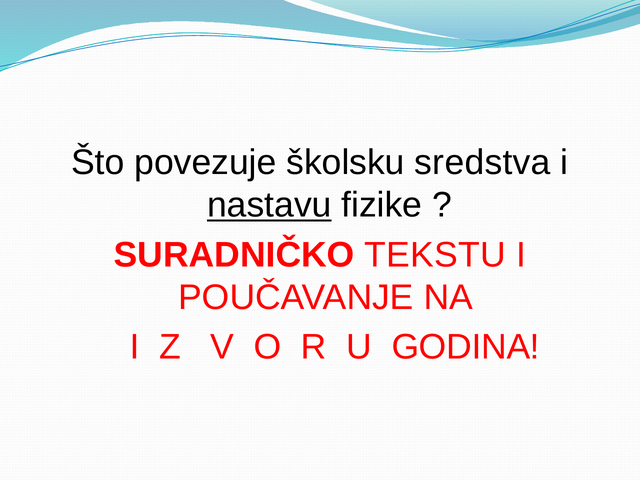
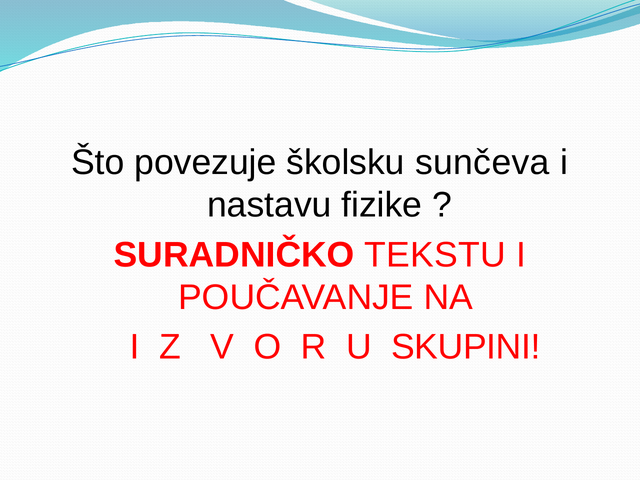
sredstva: sredstva -> sunčeva
nastavu underline: present -> none
GODINA: GODINA -> SKUPINI
